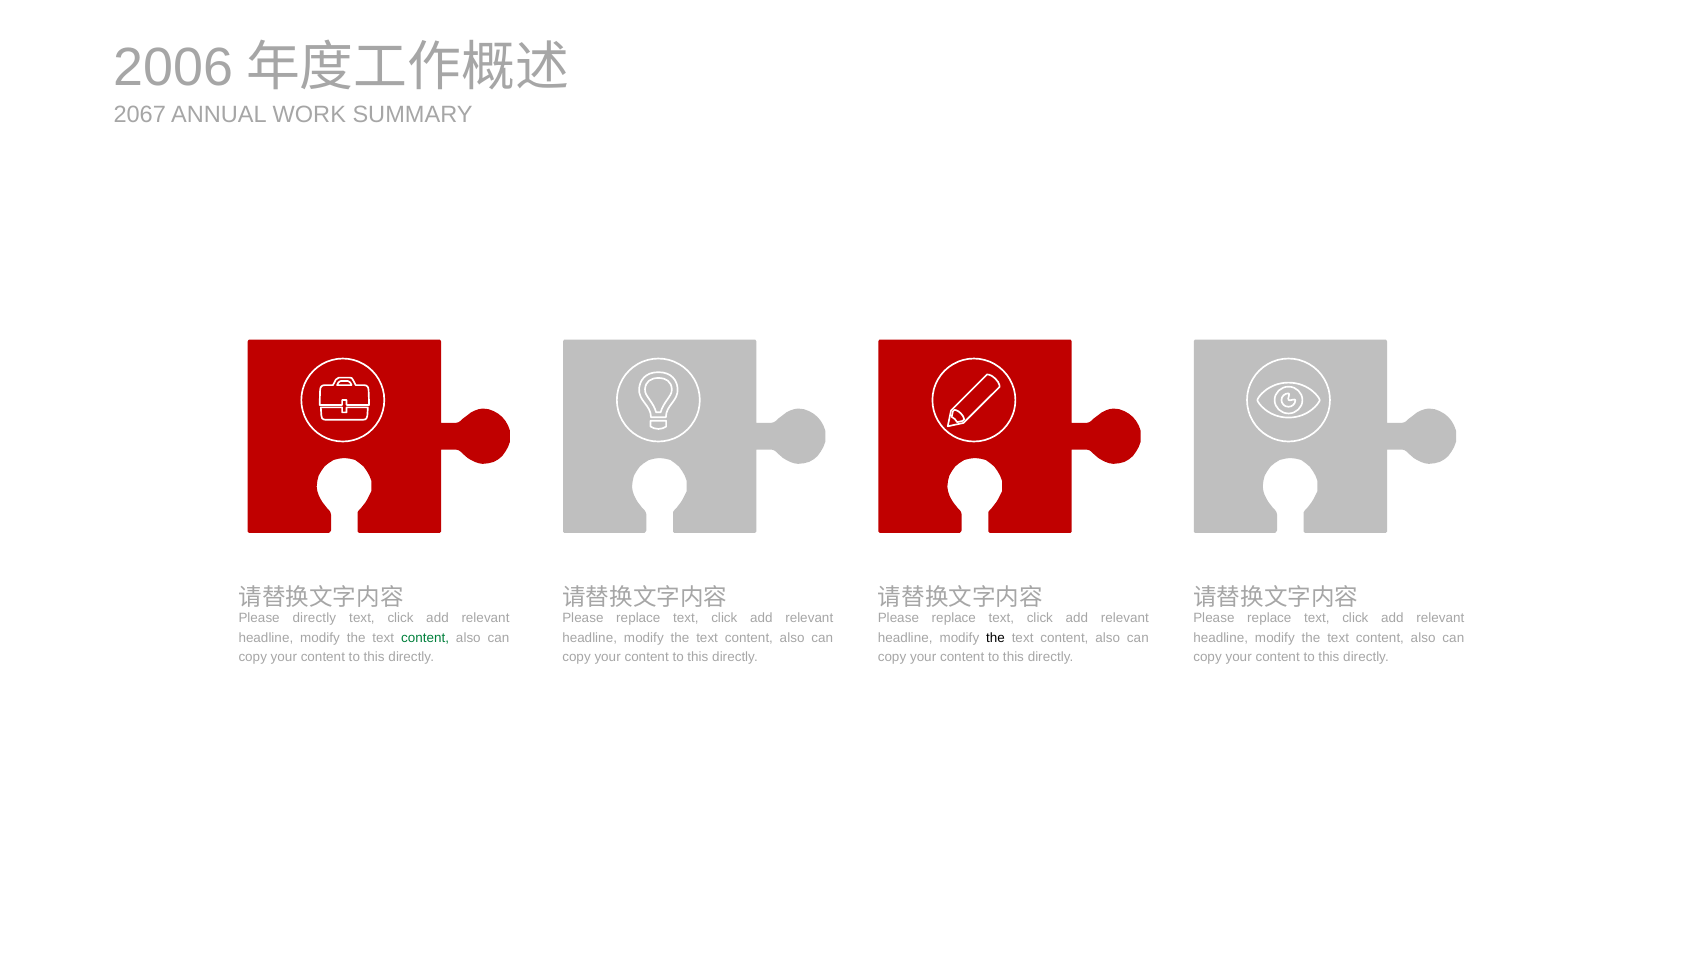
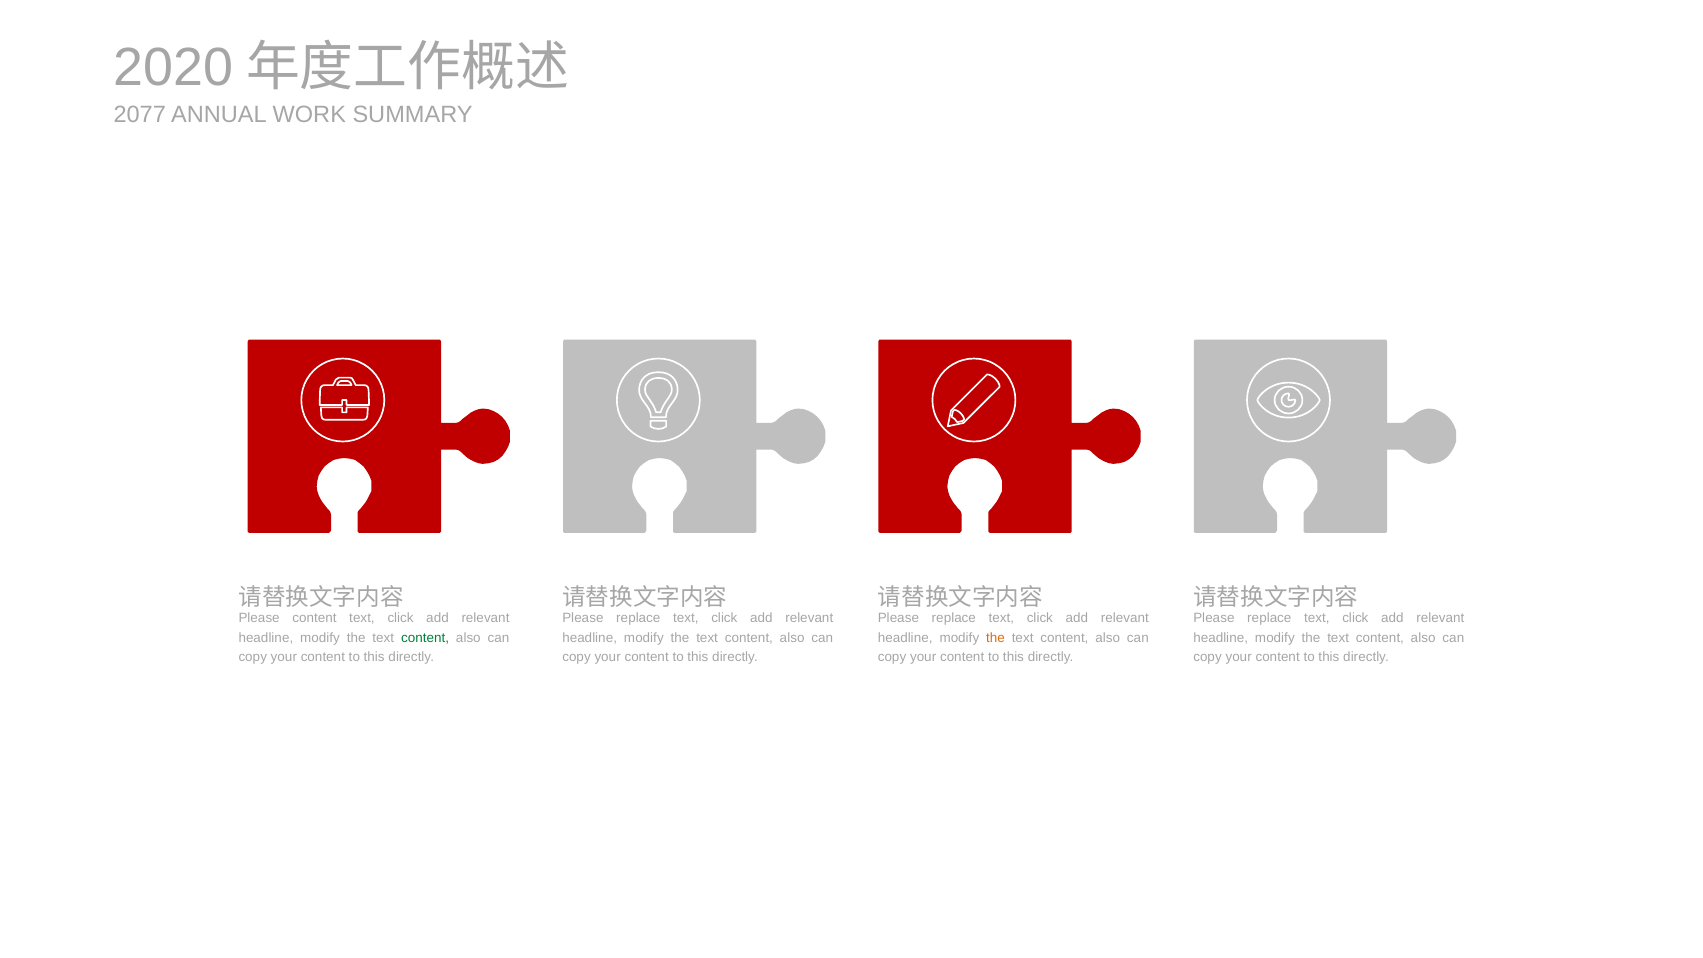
2006: 2006 -> 2020
2067: 2067 -> 2077
Please directly: directly -> content
the at (996, 638) colour: black -> orange
